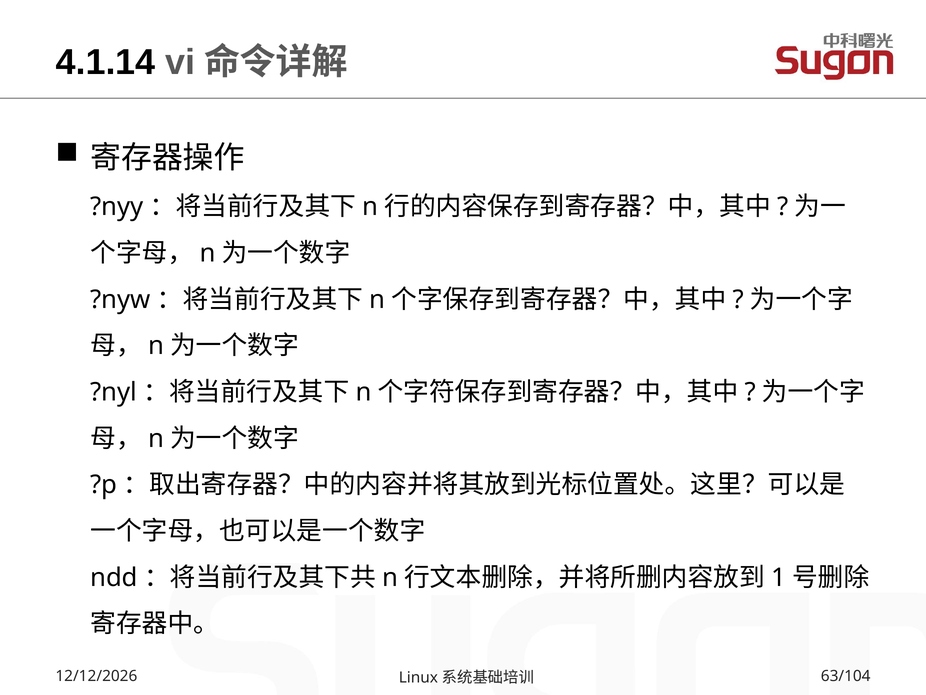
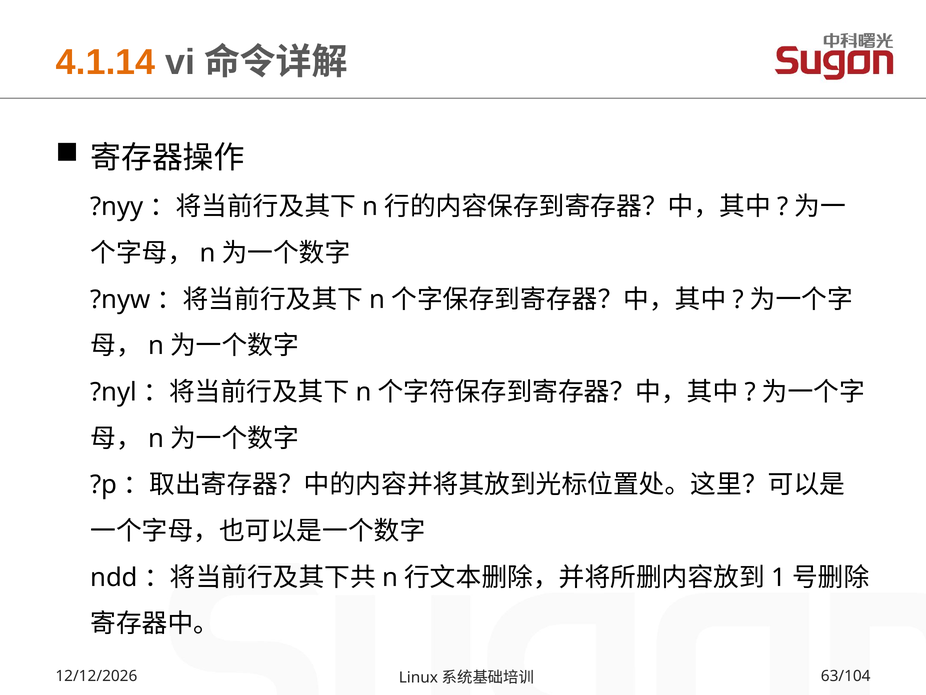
4.1.14 colour: black -> orange
